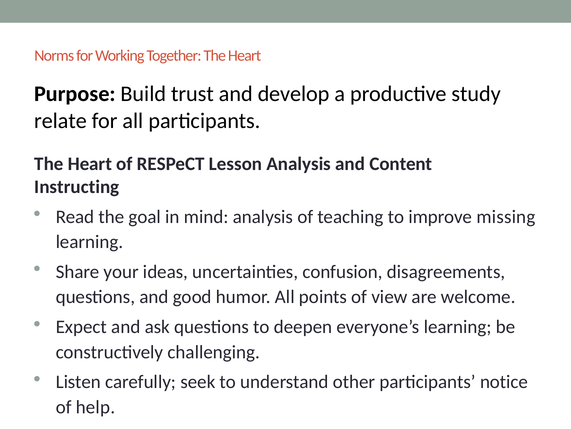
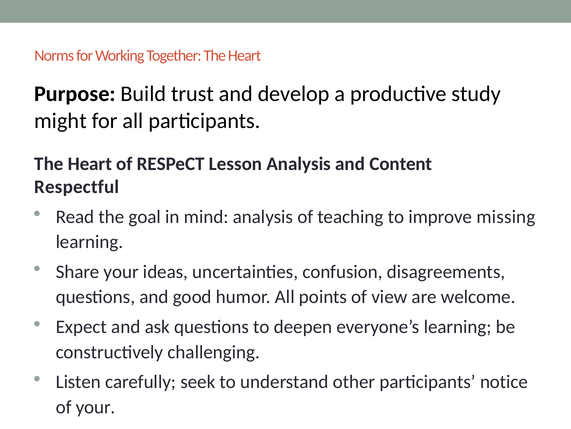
relate: relate -> might
Instructing: Instructing -> Respectful
of help: help -> your
